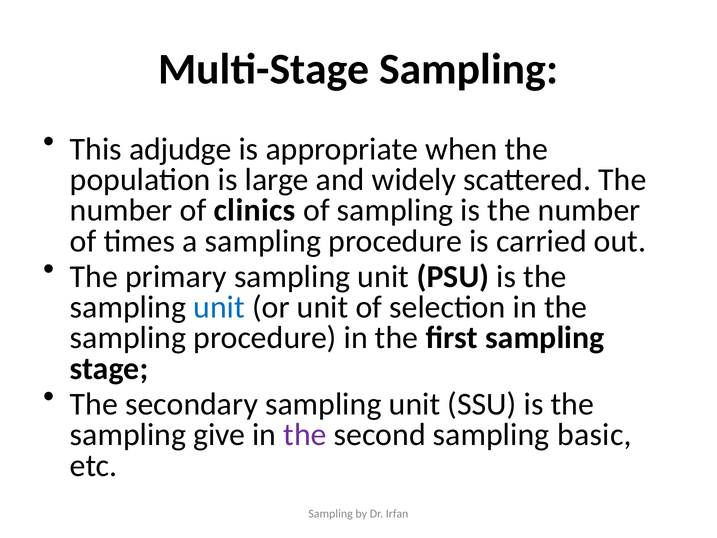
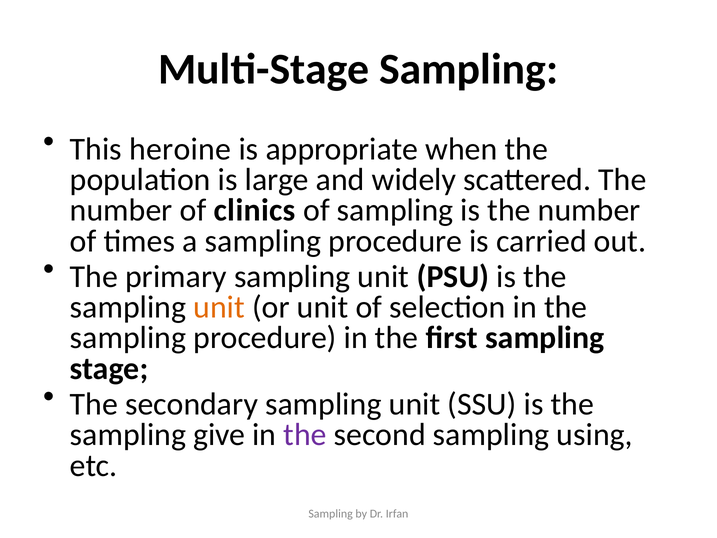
adjudge: adjudge -> heroine
unit at (219, 307) colour: blue -> orange
basic: basic -> using
